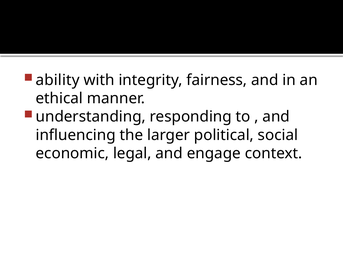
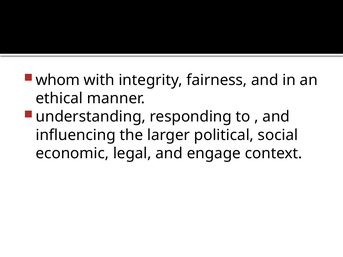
ability: ability -> whom
